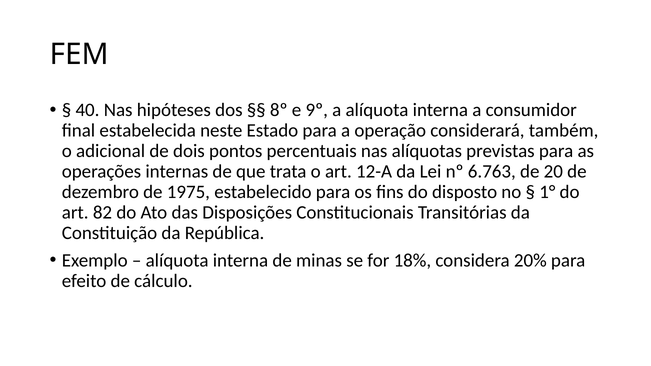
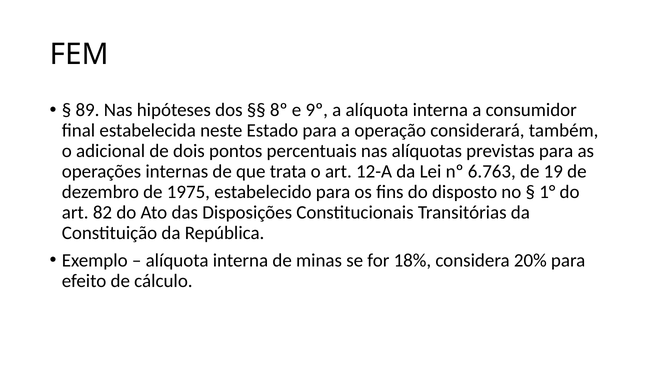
40: 40 -> 89
20: 20 -> 19
